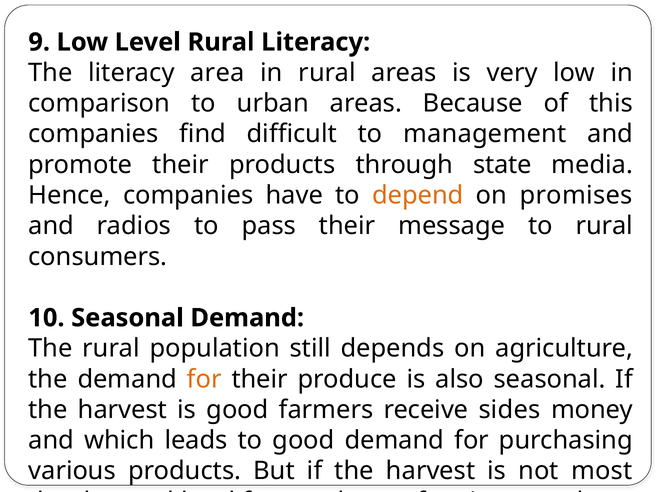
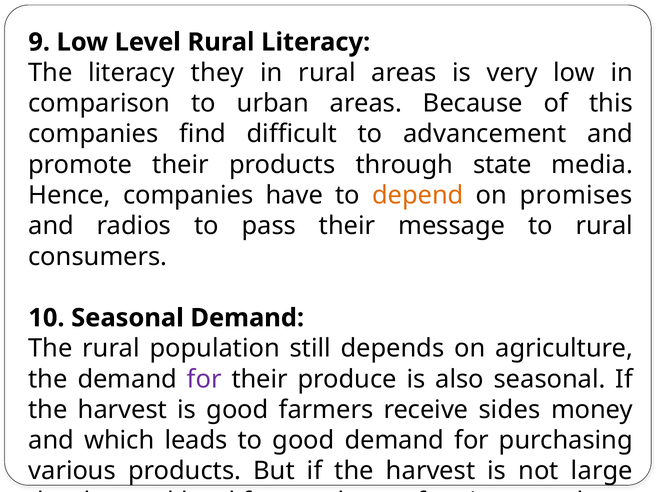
area: area -> they
management: management -> advancement
for at (204, 379) colour: orange -> purple
most: most -> large
